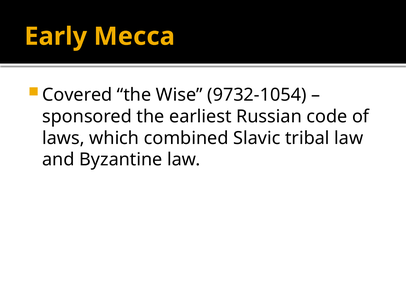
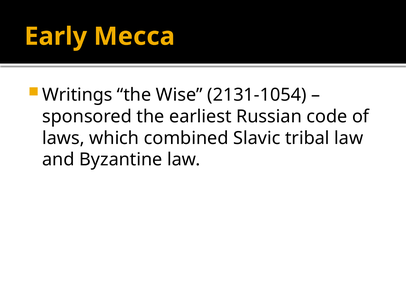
Covered: Covered -> Writings
9732-1054: 9732-1054 -> 2131-1054
